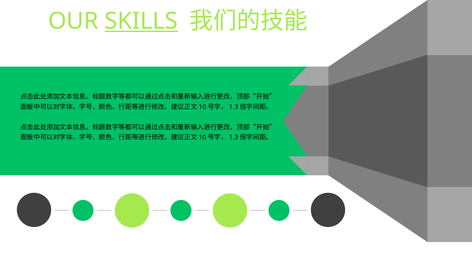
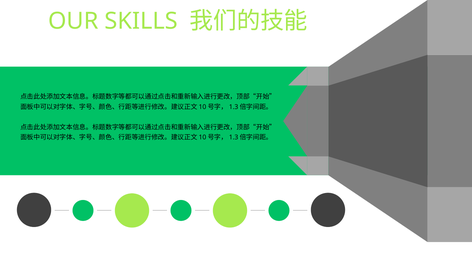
SKILLS underline: present -> none
